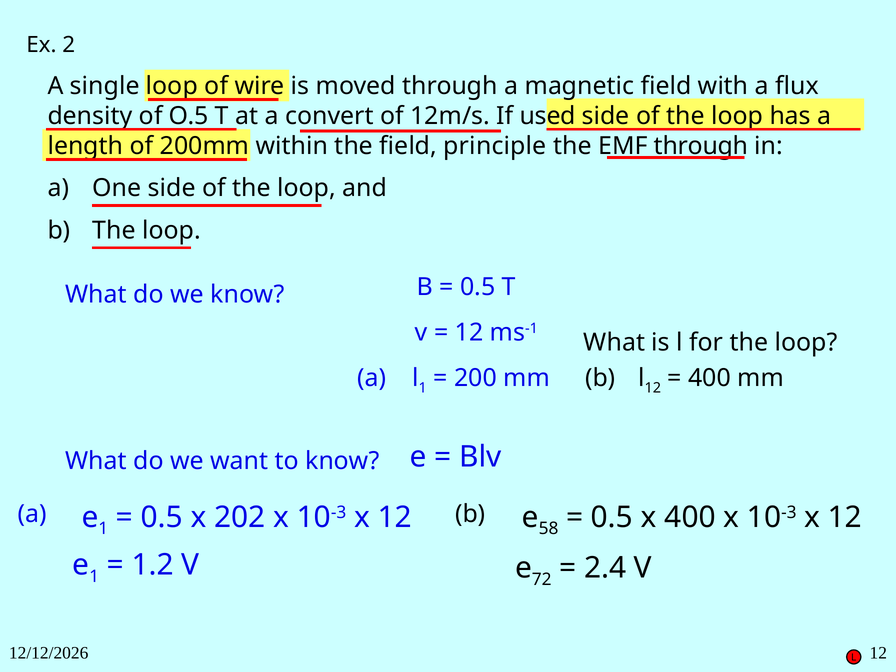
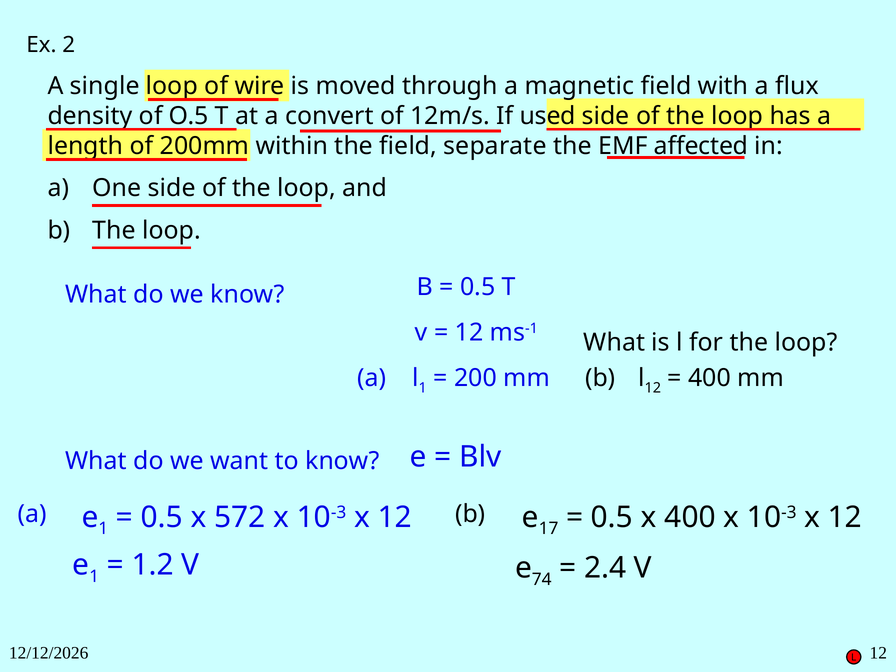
principle: principle -> separate
EMF through: through -> affected
202: 202 -> 572
58: 58 -> 17
72: 72 -> 74
